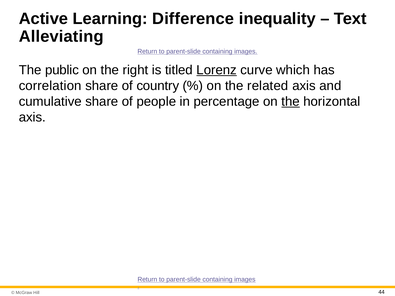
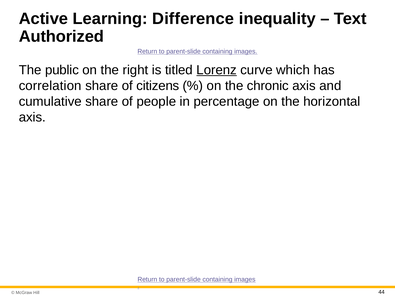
Alleviating: Alleviating -> Authorized
country: country -> citizens
related: related -> chronic
the at (291, 102) underline: present -> none
